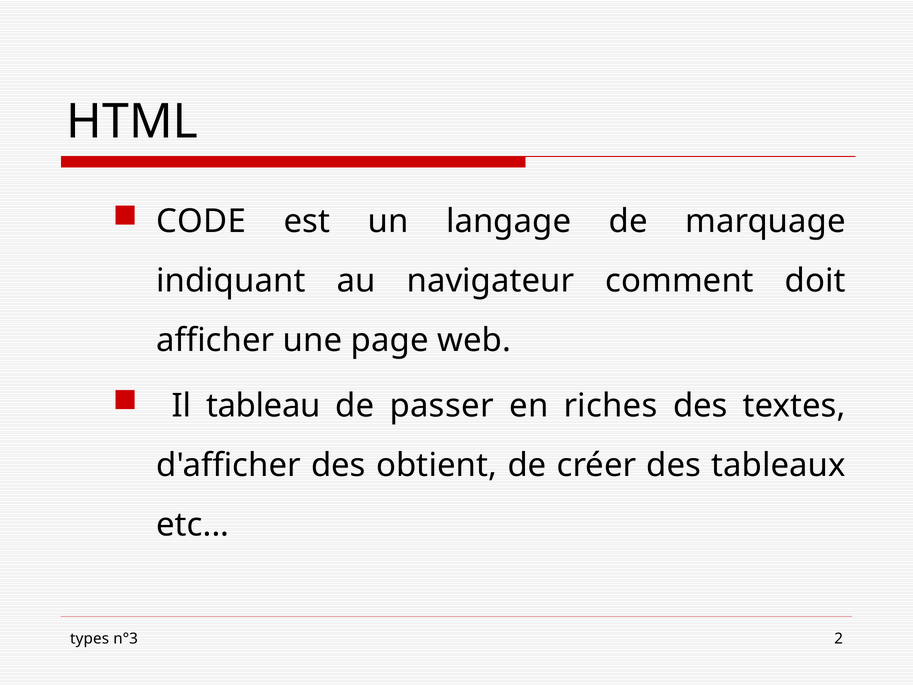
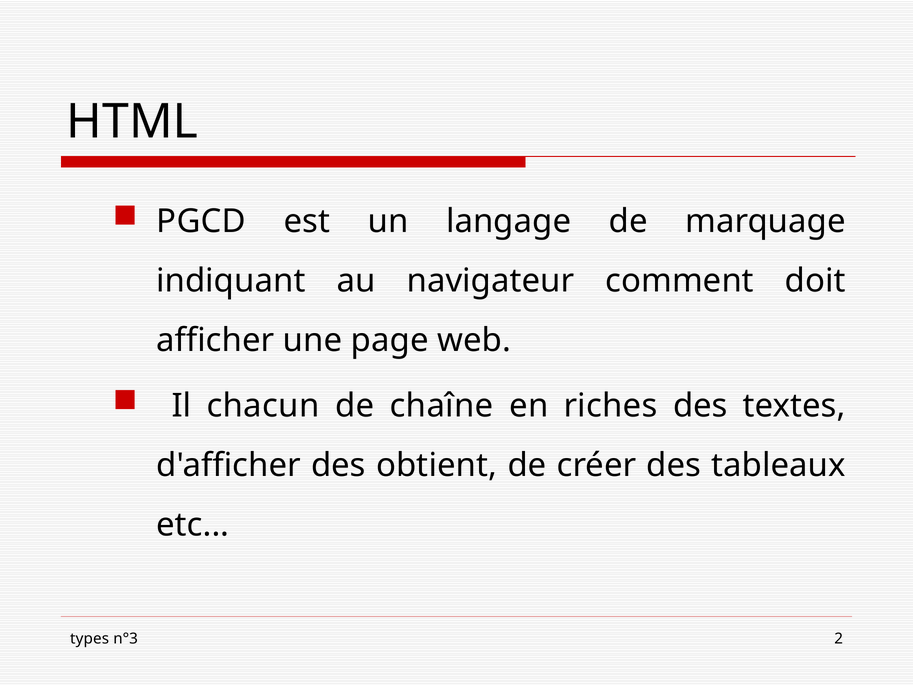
CODE: CODE -> PGCD
tableau: tableau -> chacun
passer: passer -> chaîne
